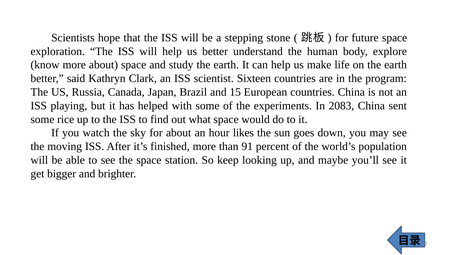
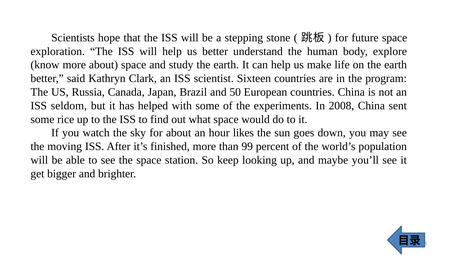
15: 15 -> 50
playing: playing -> seldom
2083: 2083 -> 2008
91: 91 -> 99
